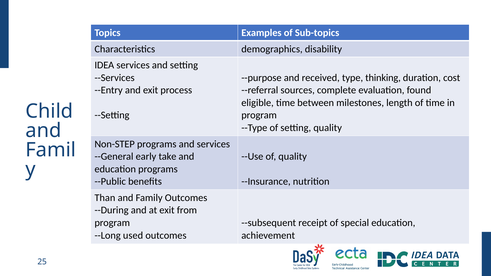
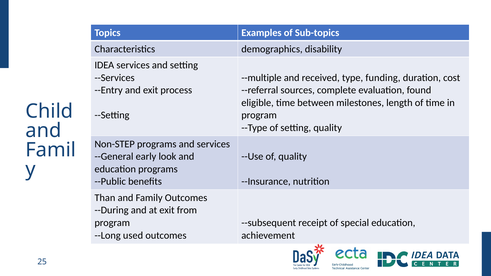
--purpose: --purpose -> --multiple
thinking: thinking -> funding
take: take -> look
